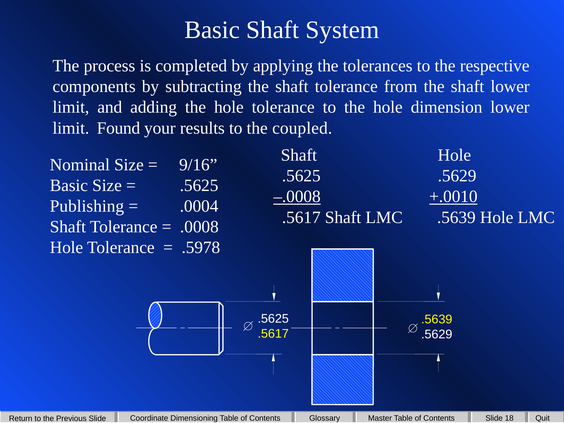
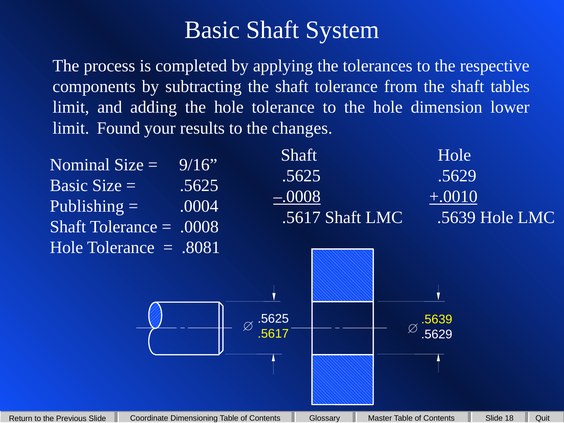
shaft lower: lower -> tables
coupled: coupled -> changes
.5978: .5978 -> .8081
